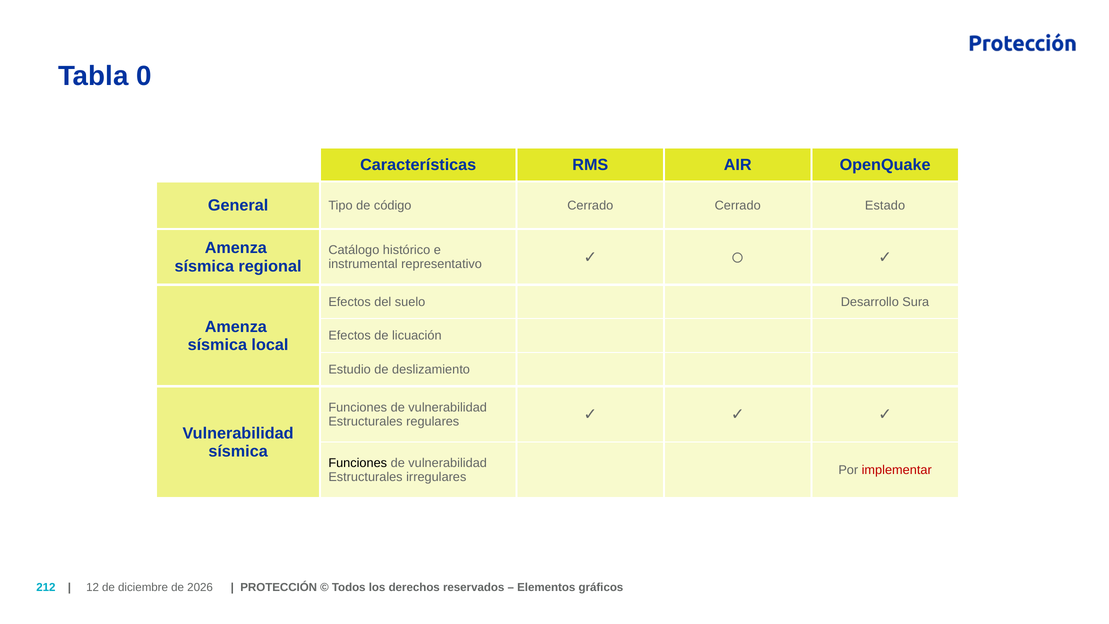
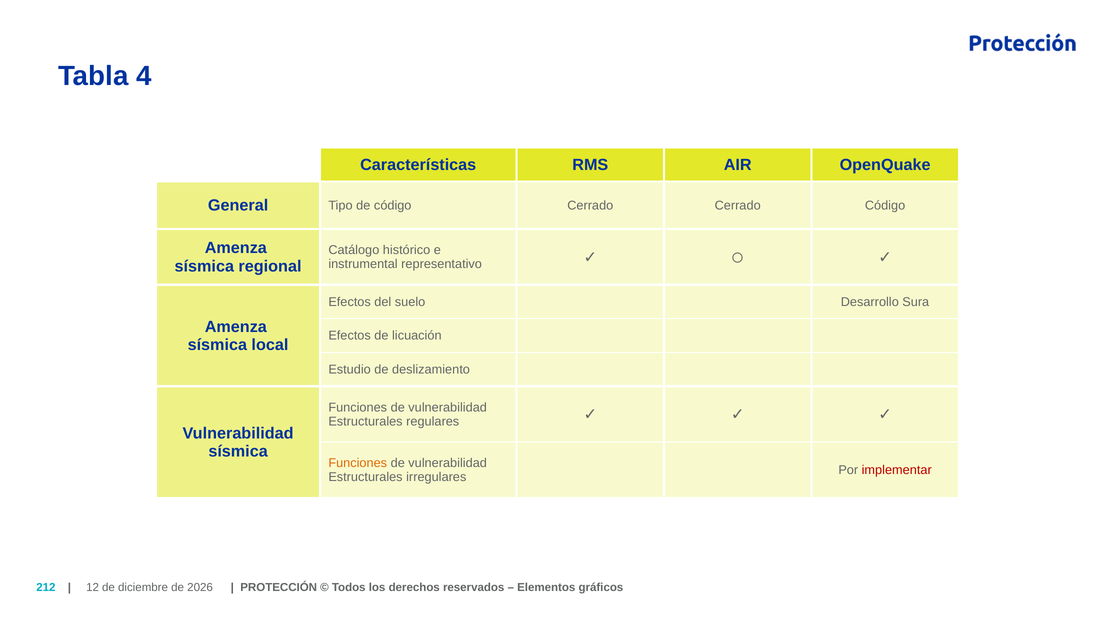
0: 0 -> 4
Cerrado Estado: Estado -> Código
Funciones at (358, 463) colour: black -> orange
